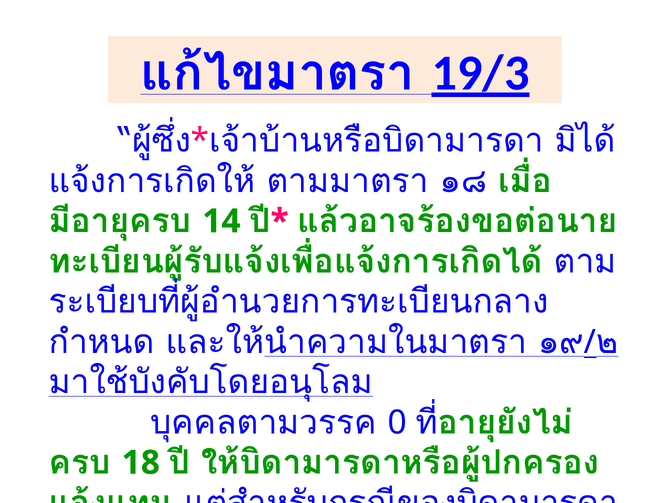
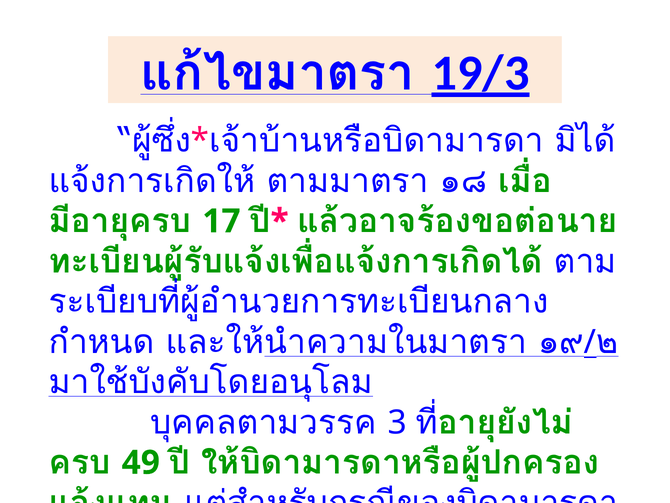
14: 14 -> 17
0: 0 -> 3
18: 18 -> 49
